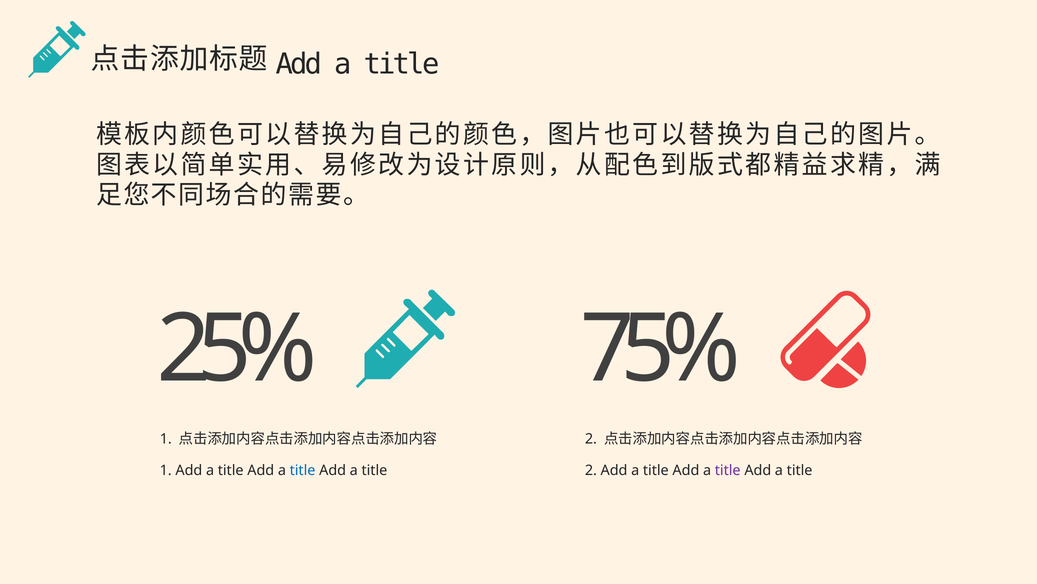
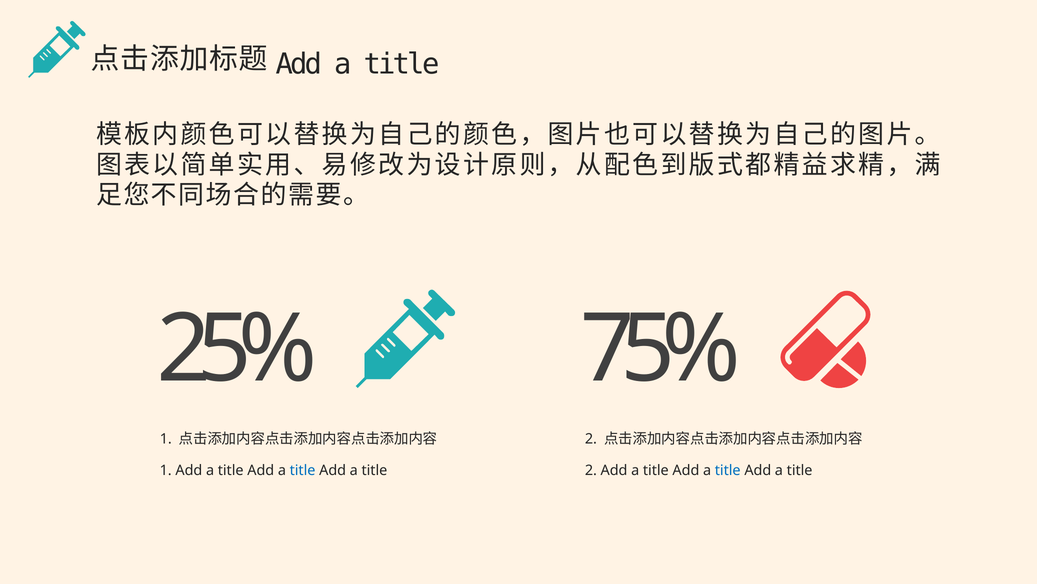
title at (728, 470) colour: purple -> blue
